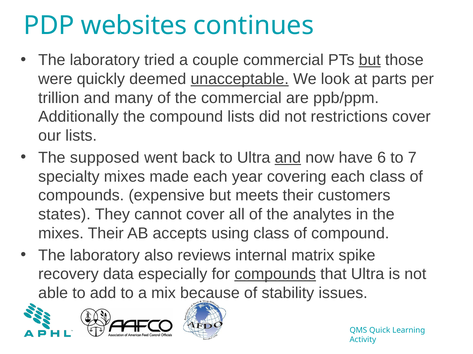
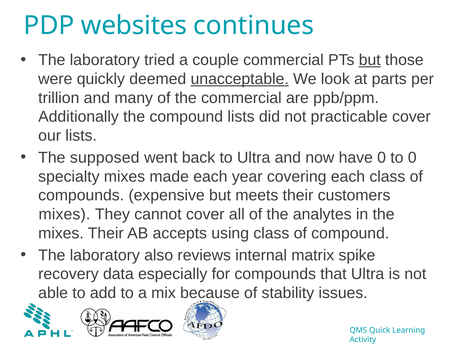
restrictions: restrictions -> practicable
and at (288, 158) underline: present -> none
have 6: 6 -> 0
to 7: 7 -> 0
states at (64, 215): states -> mixes
compounds at (275, 275) underline: present -> none
